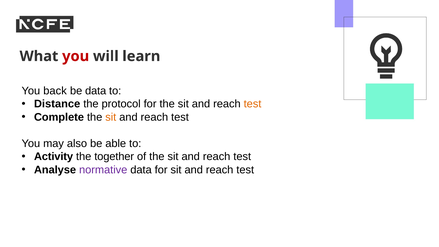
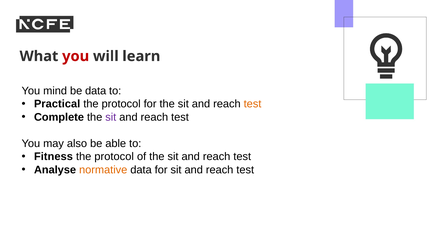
back: back -> mind
Distance: Distance -> Practical
sit at (111, 117) colour: orange -> purple
Activity: Activity -> Fitness
together at (114, 157): together -> protocol
normative colour: purple -> orange
